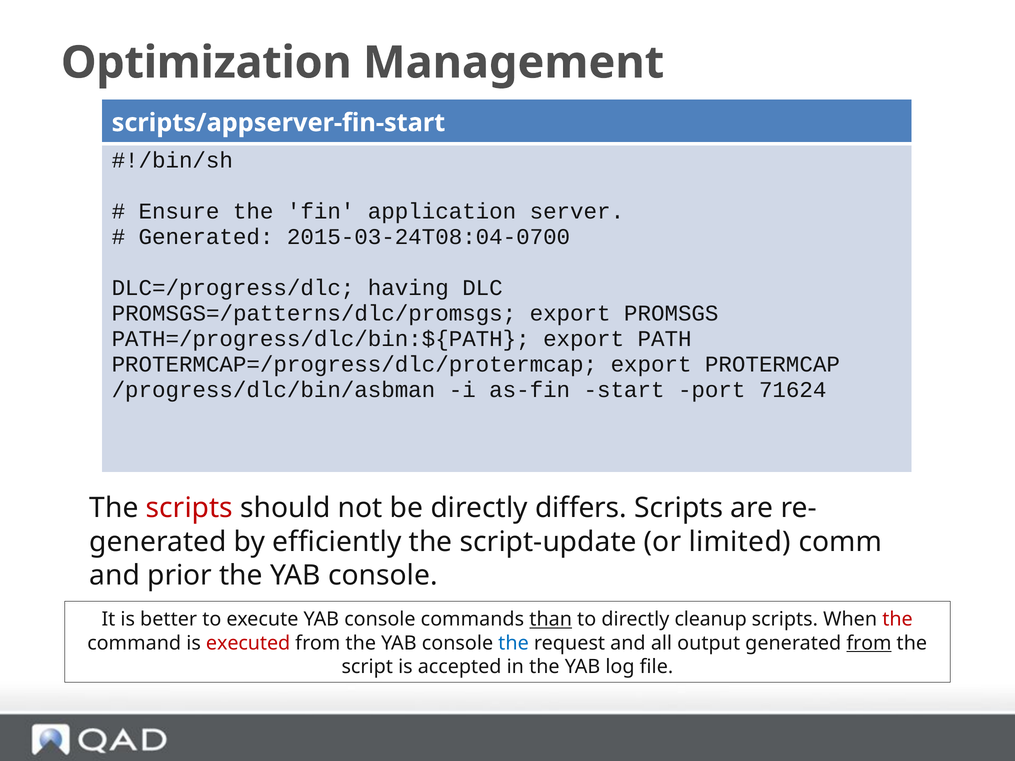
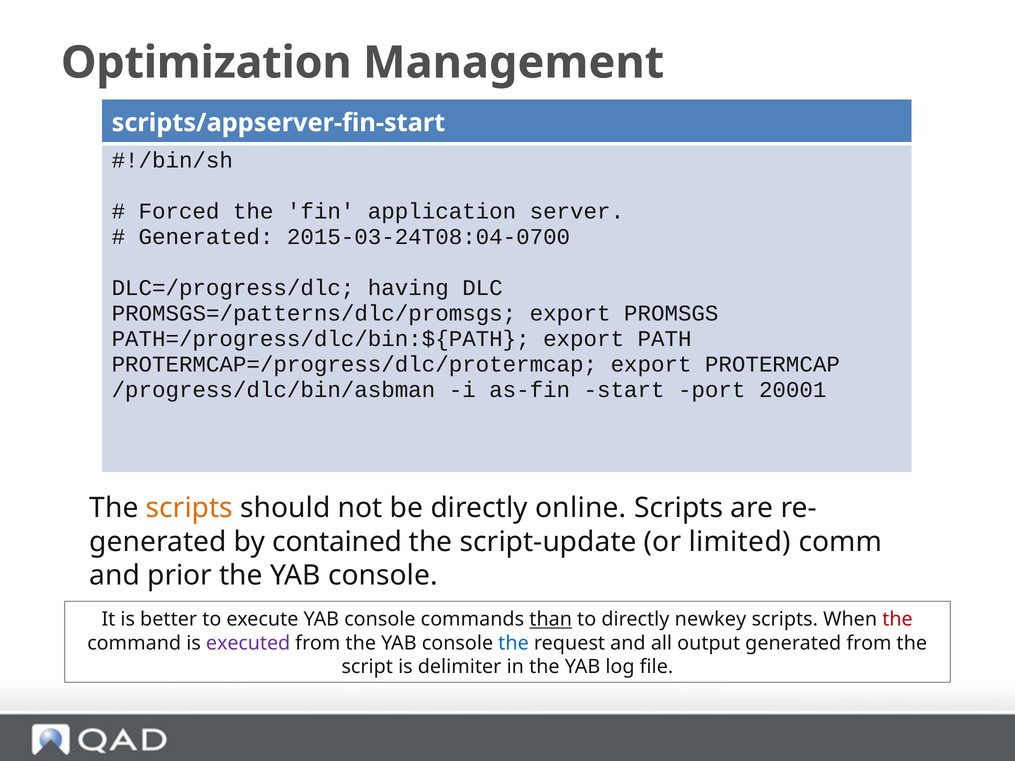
Ensure: Ensure -> Forced
71624: 71624 -> 20001
scripts at (189, 508) colour: red -> orange
differs: differs -> online
efficiently: efficiently -> contained
cleanup: cleanup -> newkey
executed colour: red -> purple
from at (869, 643) underline: present -> none
accepted: accepted -> delimiter
